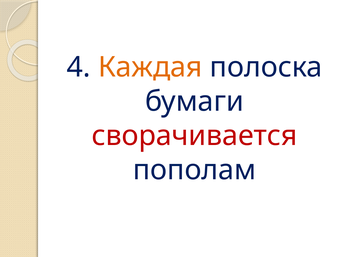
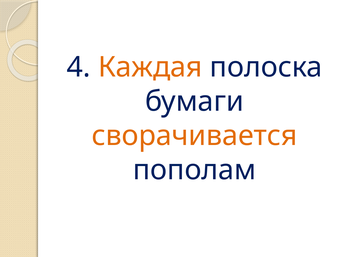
сворачивается colour: red -> orange
